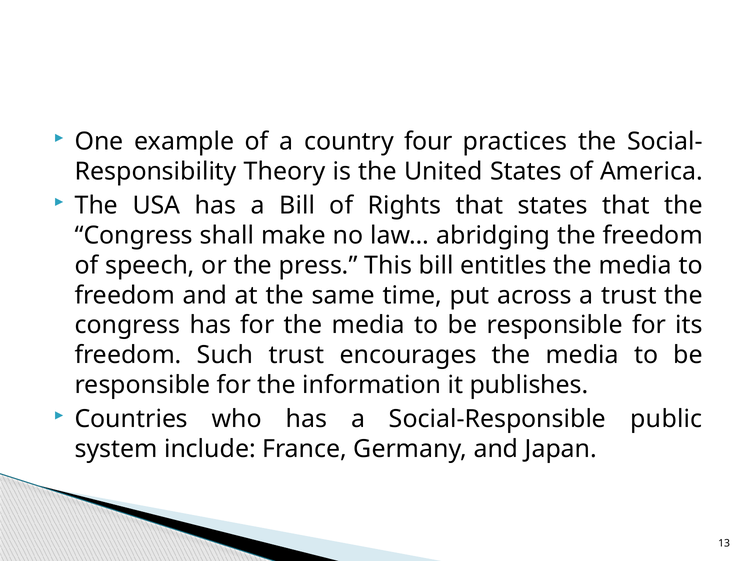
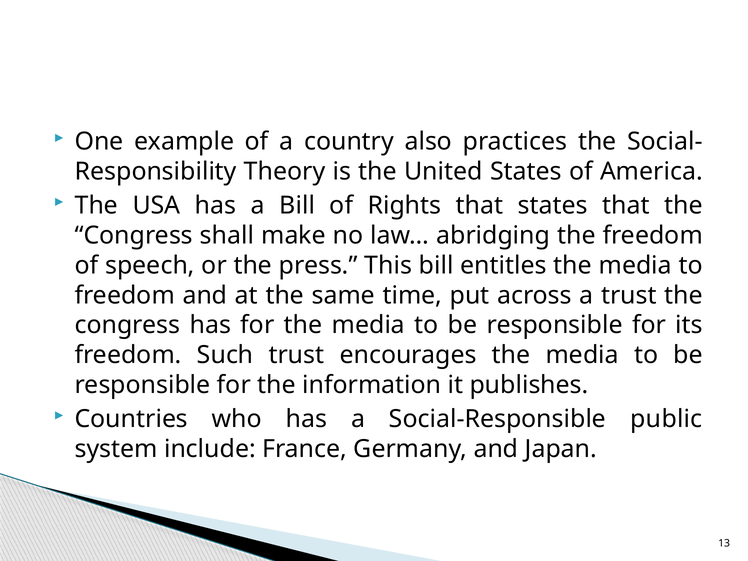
four: four -> also
